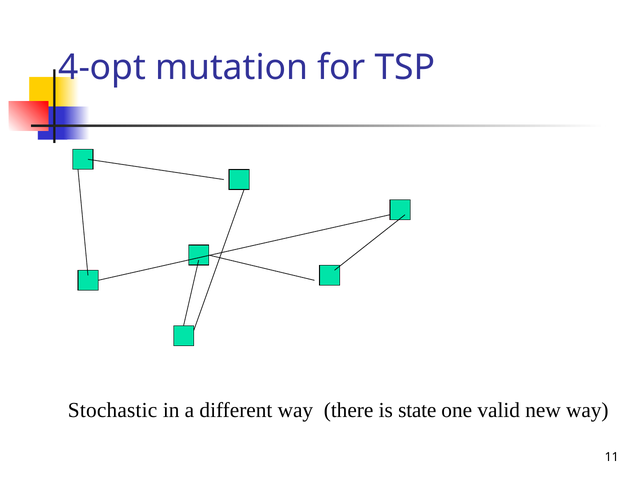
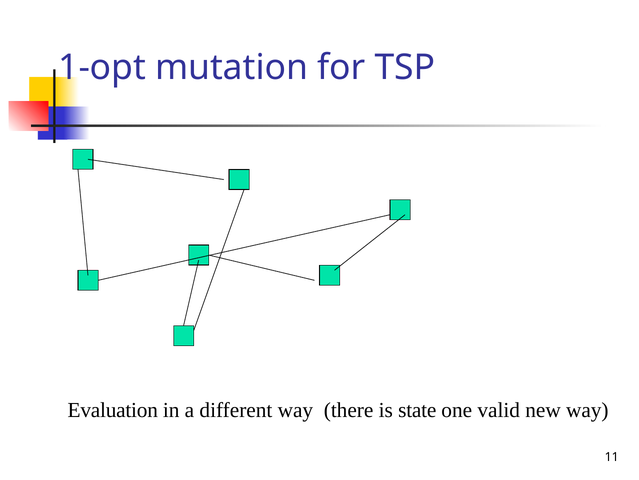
4-opt: 4-opt -> 1-opt
Stochastic: Stochastic -> Evaluation
